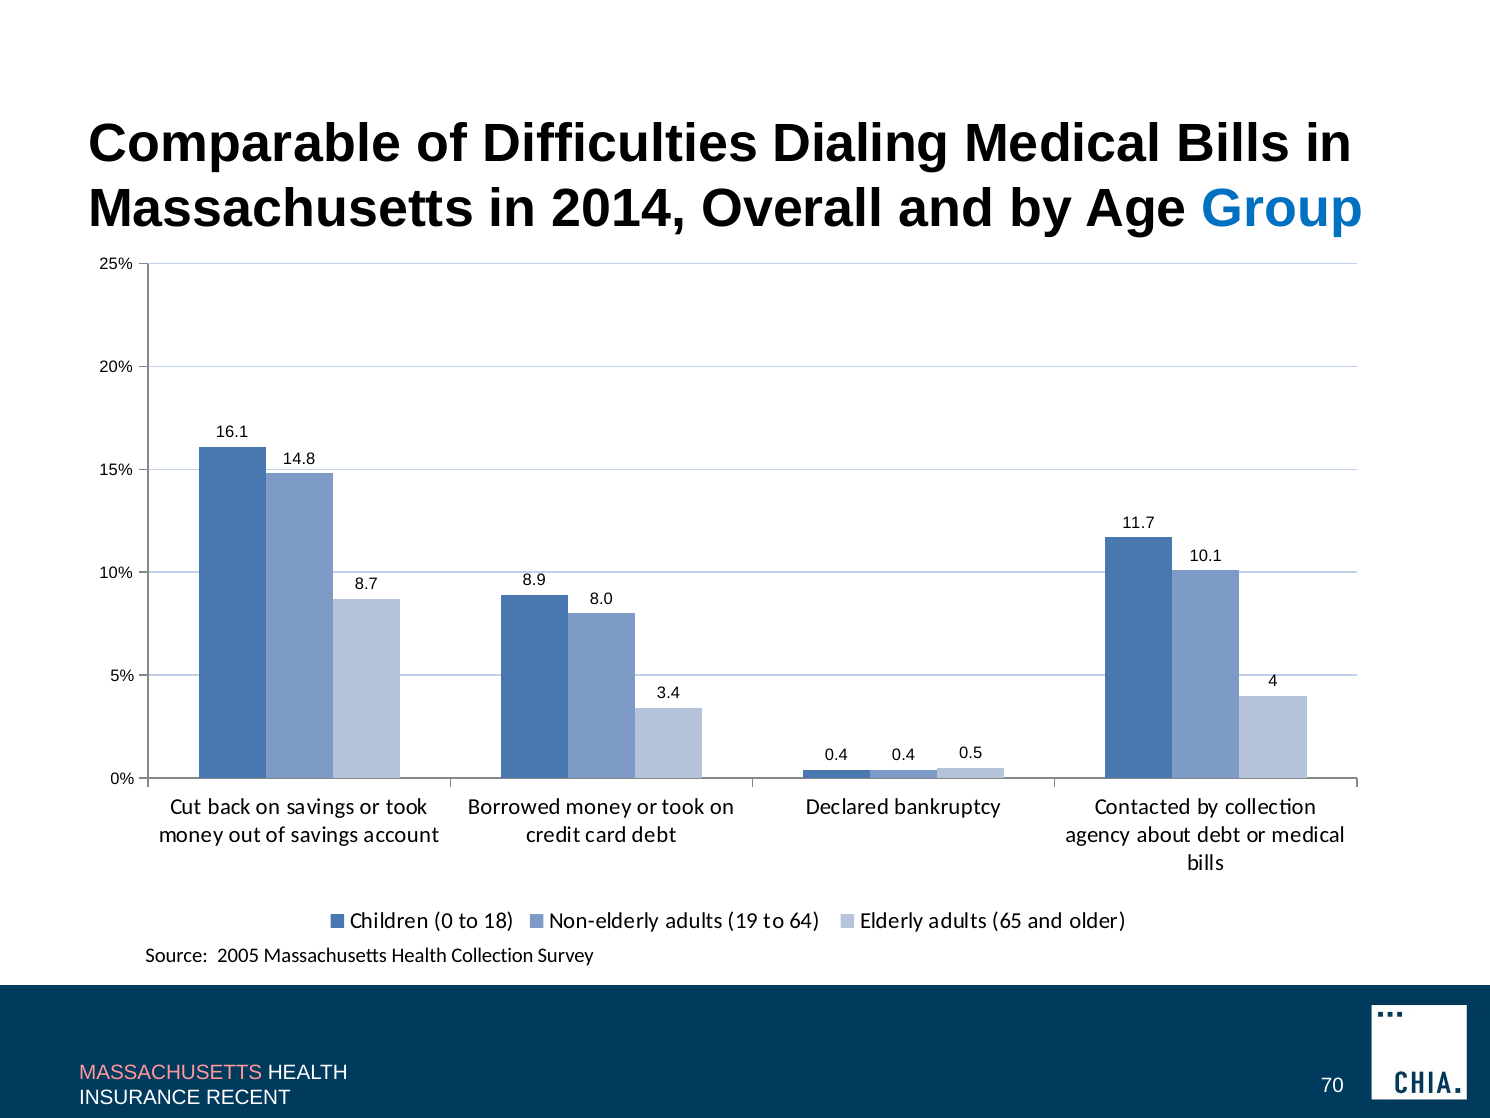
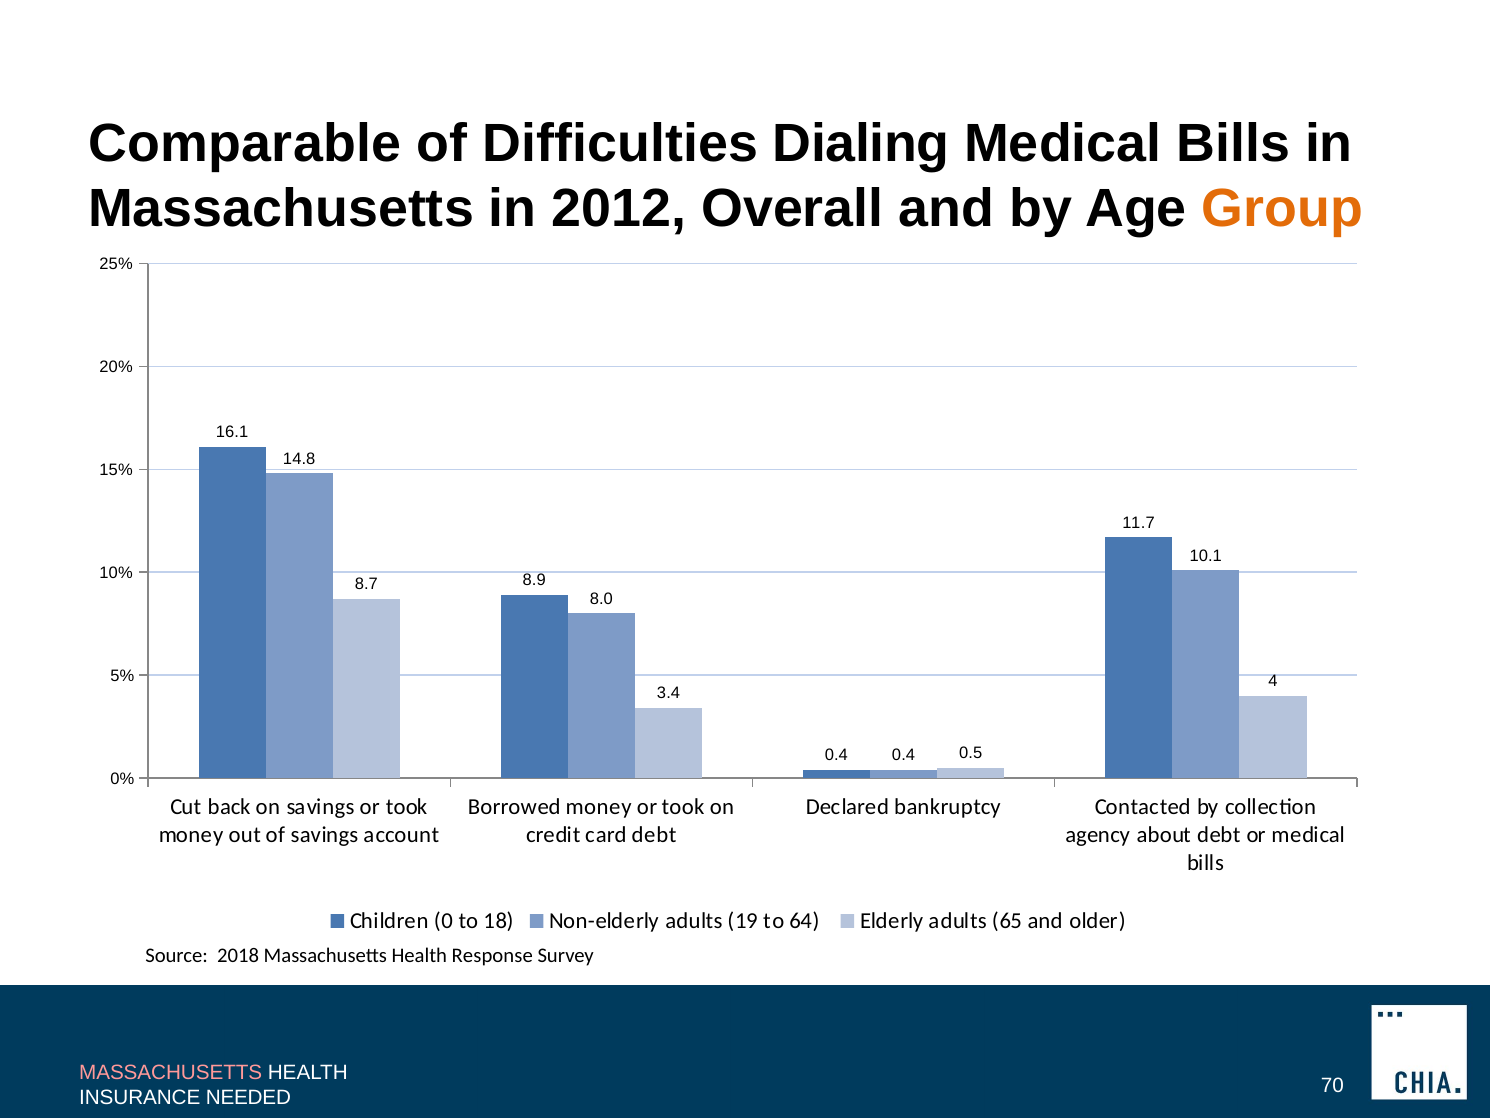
2014: 2014 -> 2012
Group colour: blue -> orange
2005: 2005 -> 2018
Health Collection: Collection -> Response
RECENT: RECENT -> NEEDED
